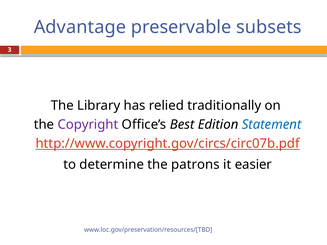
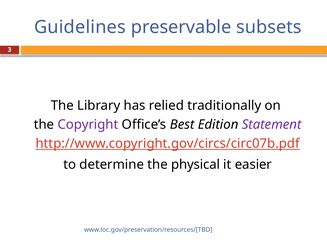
Advantage: Advantage -> Guidelines
Statement colour: blue -> purple
patrons: patrons -> physical
